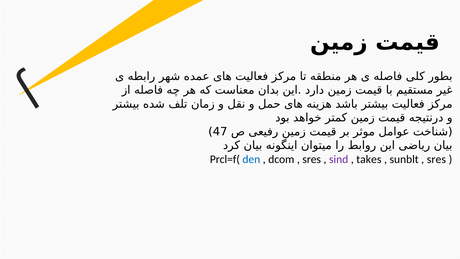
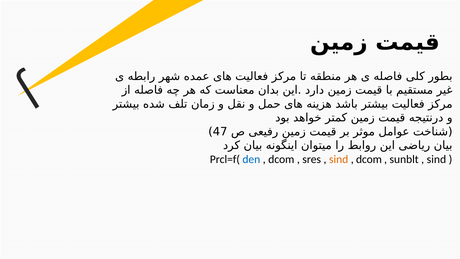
sind at (339, 159) colour: purple -> orange
takes at (369, 159): takes -> dcom
sres at (436, 159): sres -> sind
